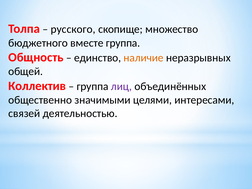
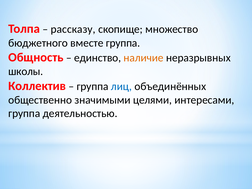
русского: русского -> рассказу
общей: общей -> школы
лиц colour: purple -> blue
связей at (24, 113): связей -> группа
